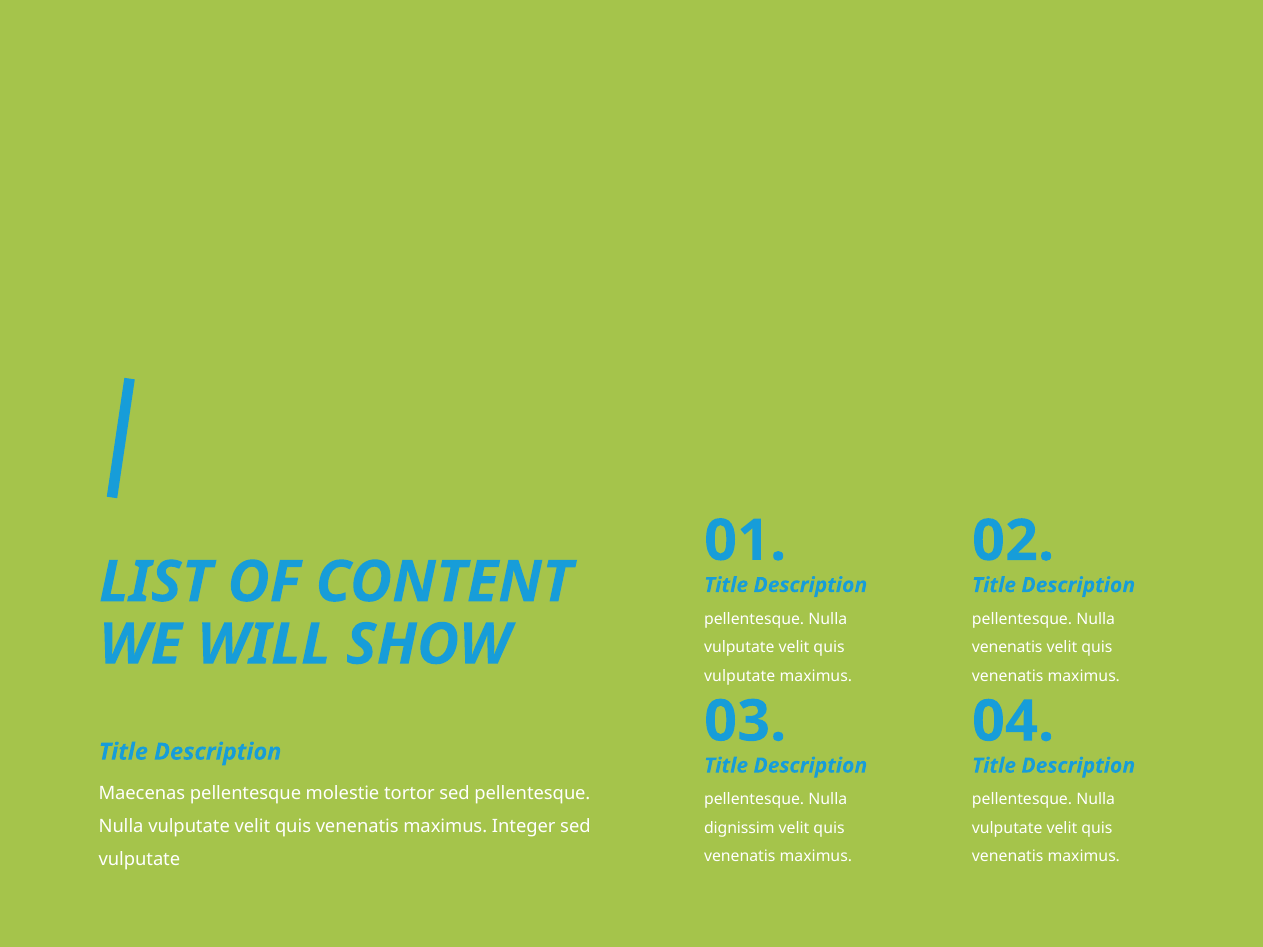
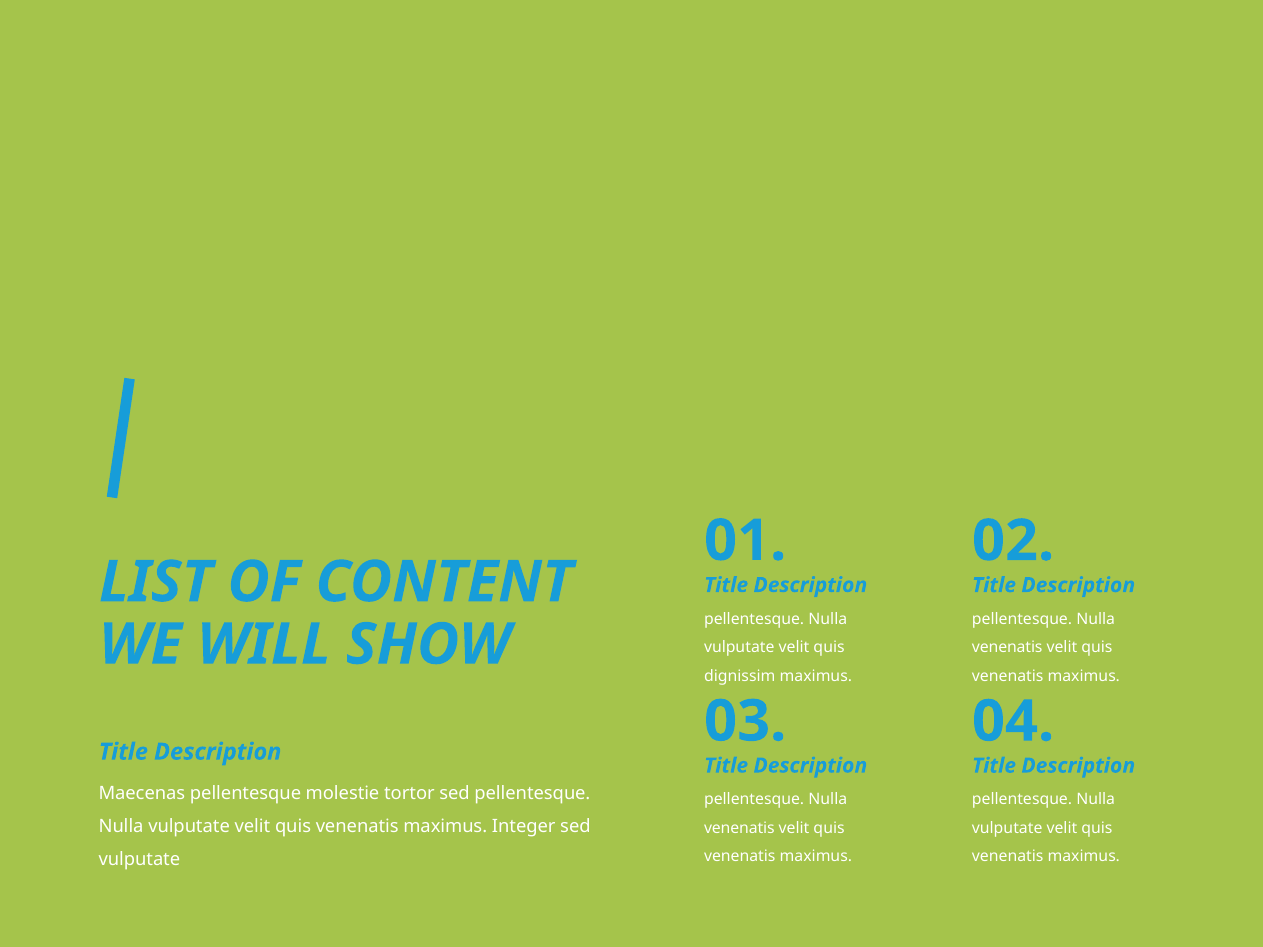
vulputate at (740, 676): vulputate -> dignissim
dignissim at (739, 828): dignissim -> venenatis
